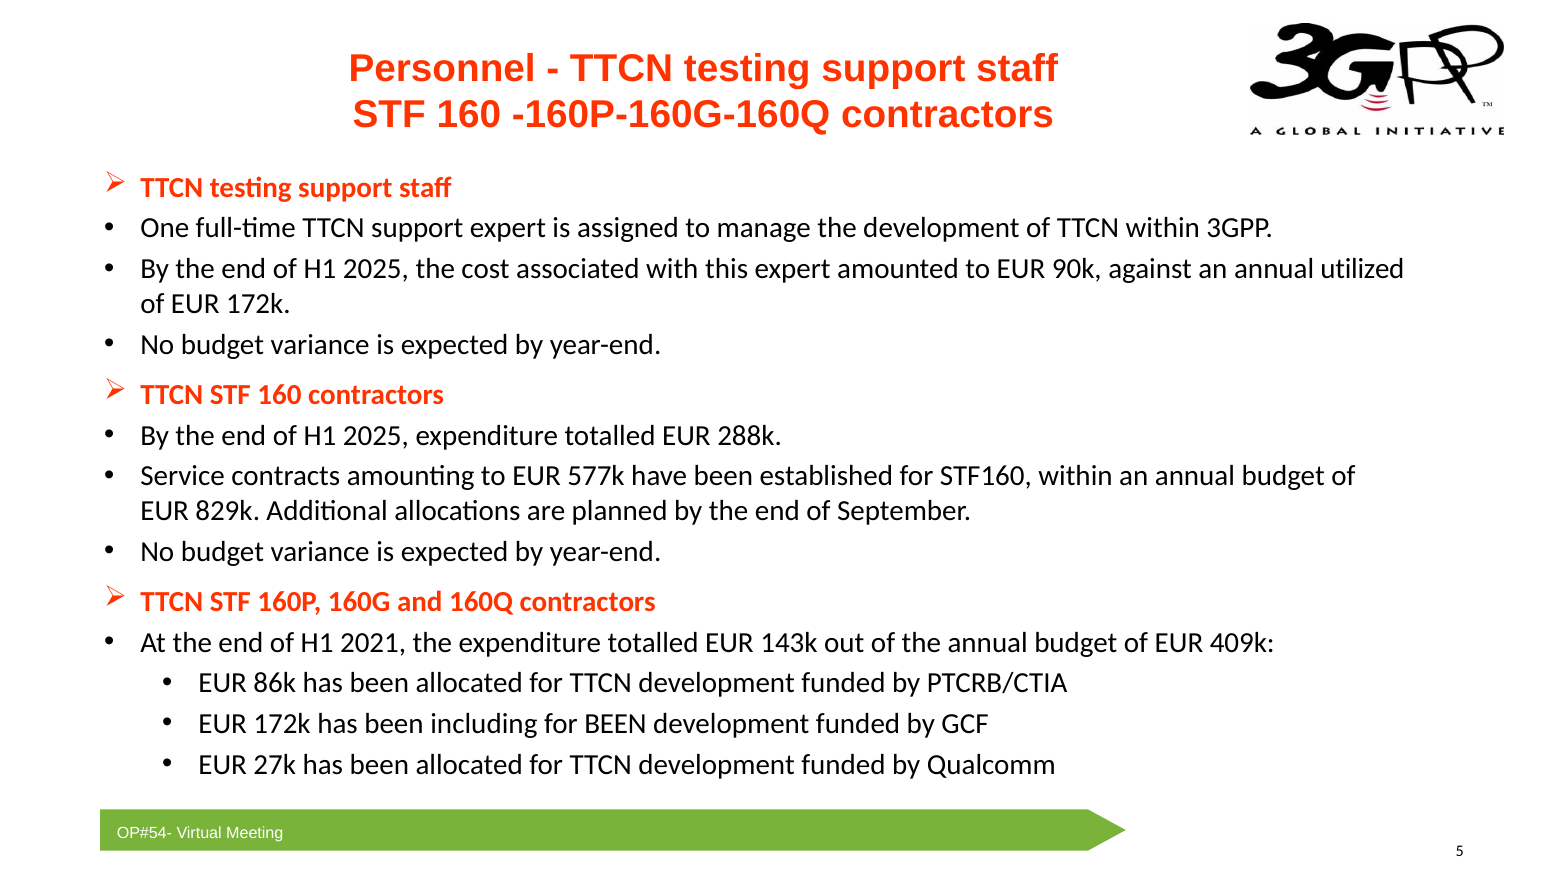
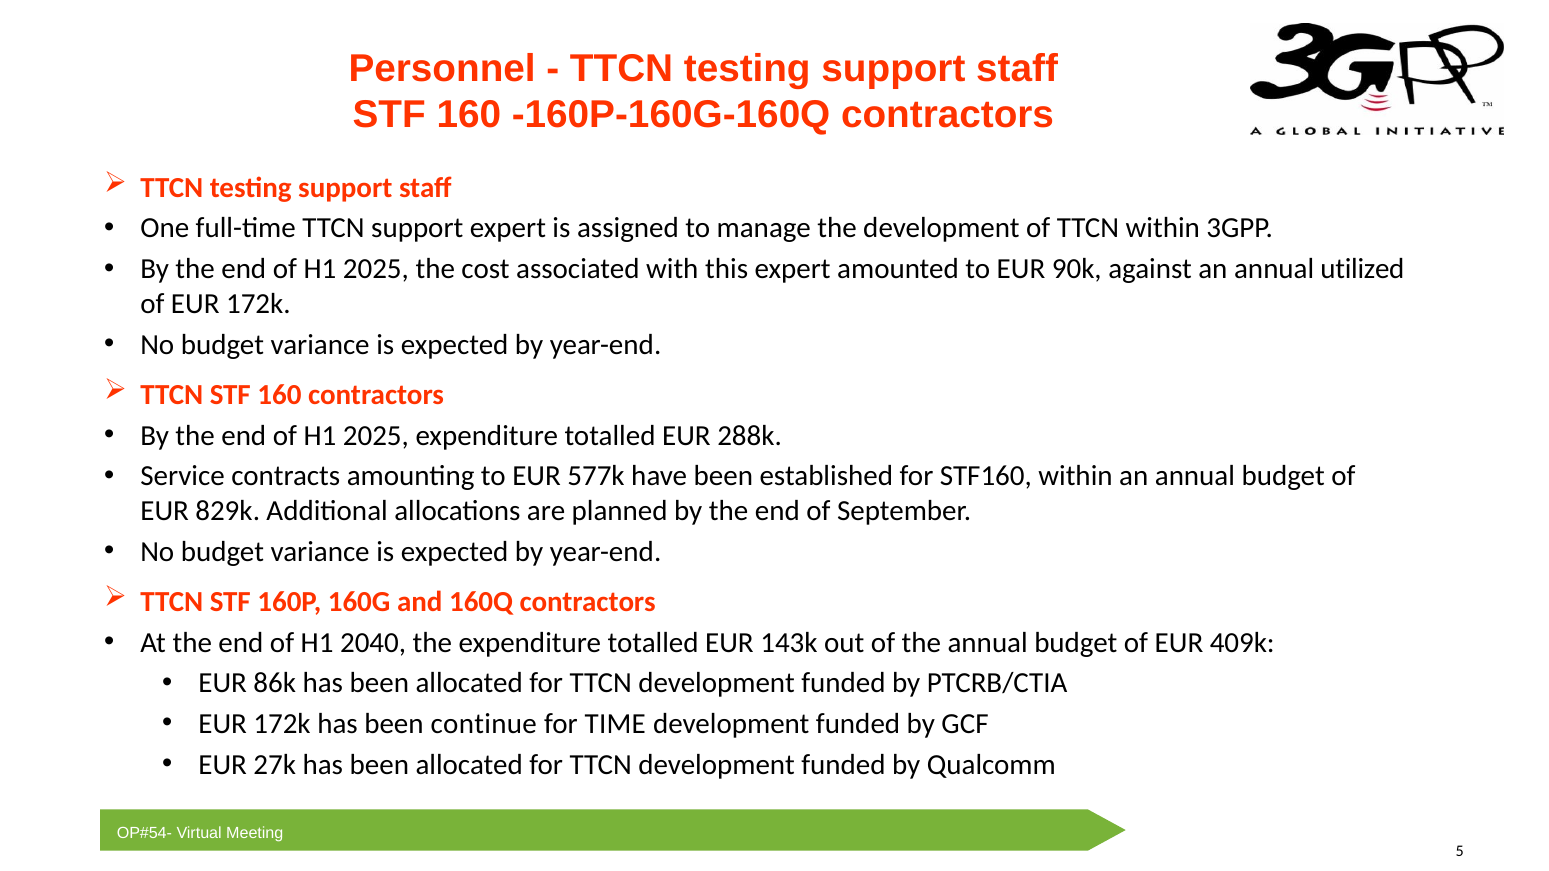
2021: 2021 -> 2040
including: including -> continue
for BEEN: BEEN -> TIME
